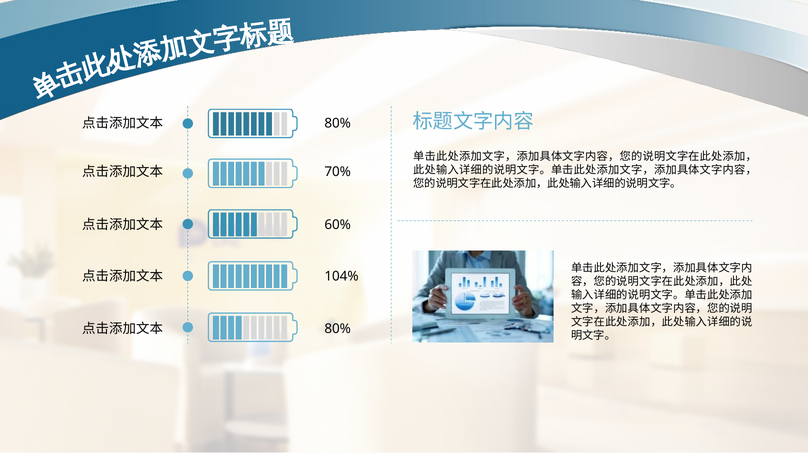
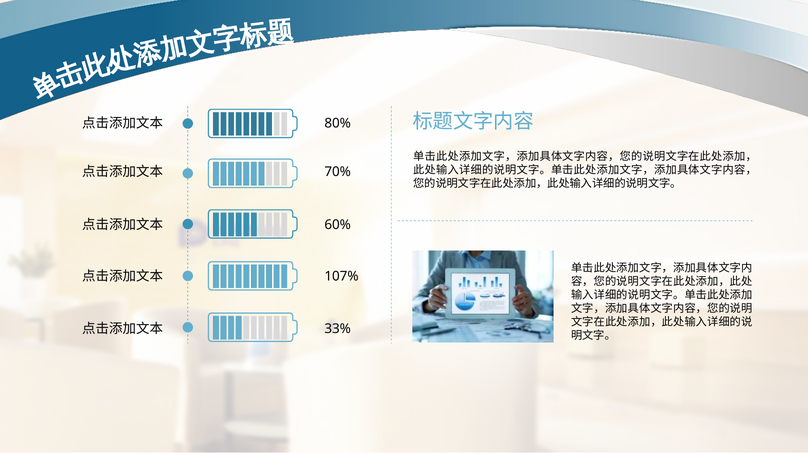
104%: 104% -> 107%
80% at (338, 329): 80% -> 33%
